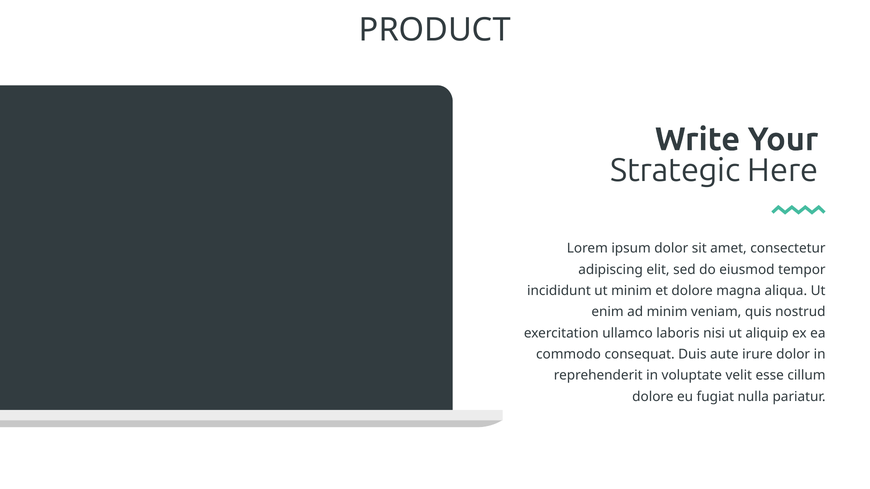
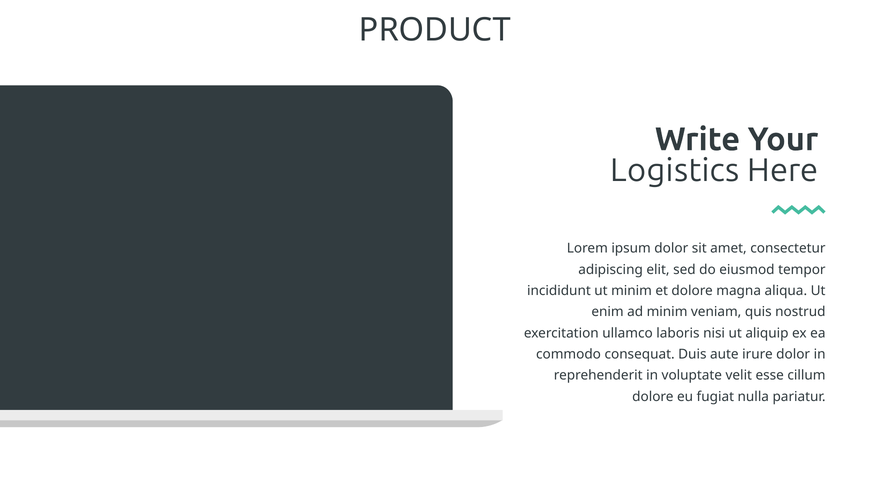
Strategic: Strategic -> Logistics
